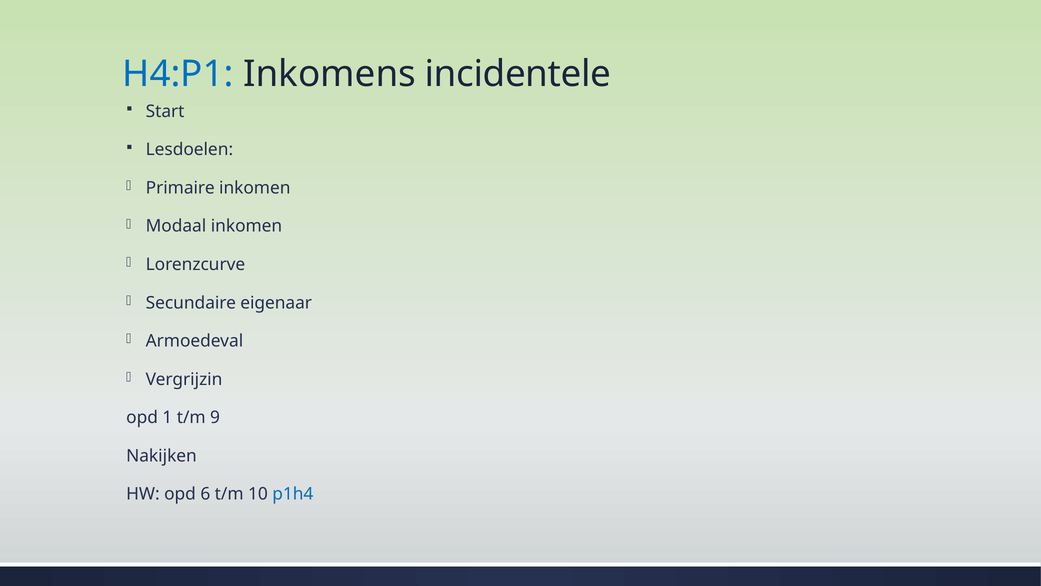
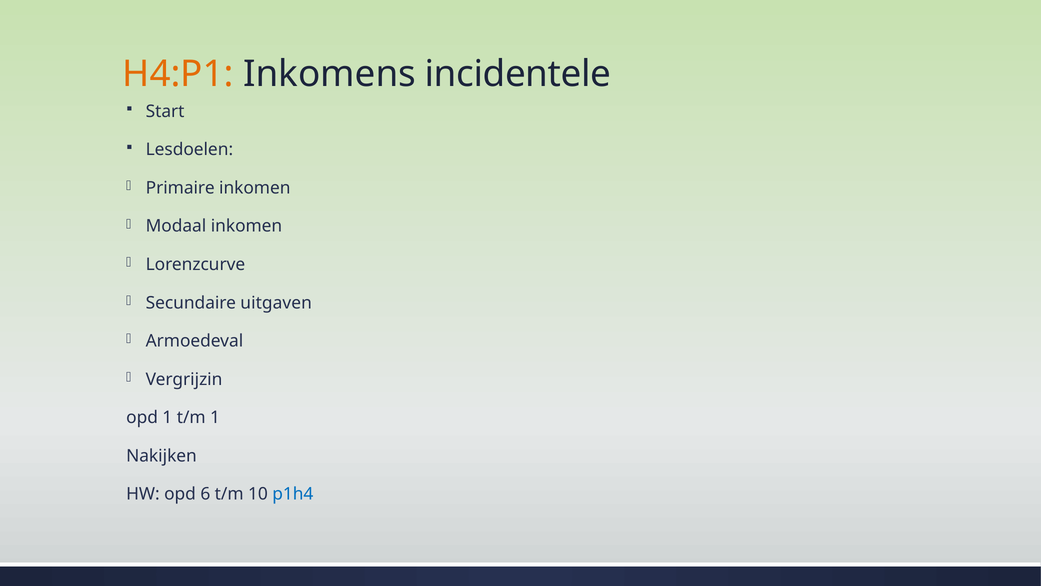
H4:P1 colour: blue -> orange
eigenaar: eigenaar -> uitgaven
t/m 9: 9 -> 1
